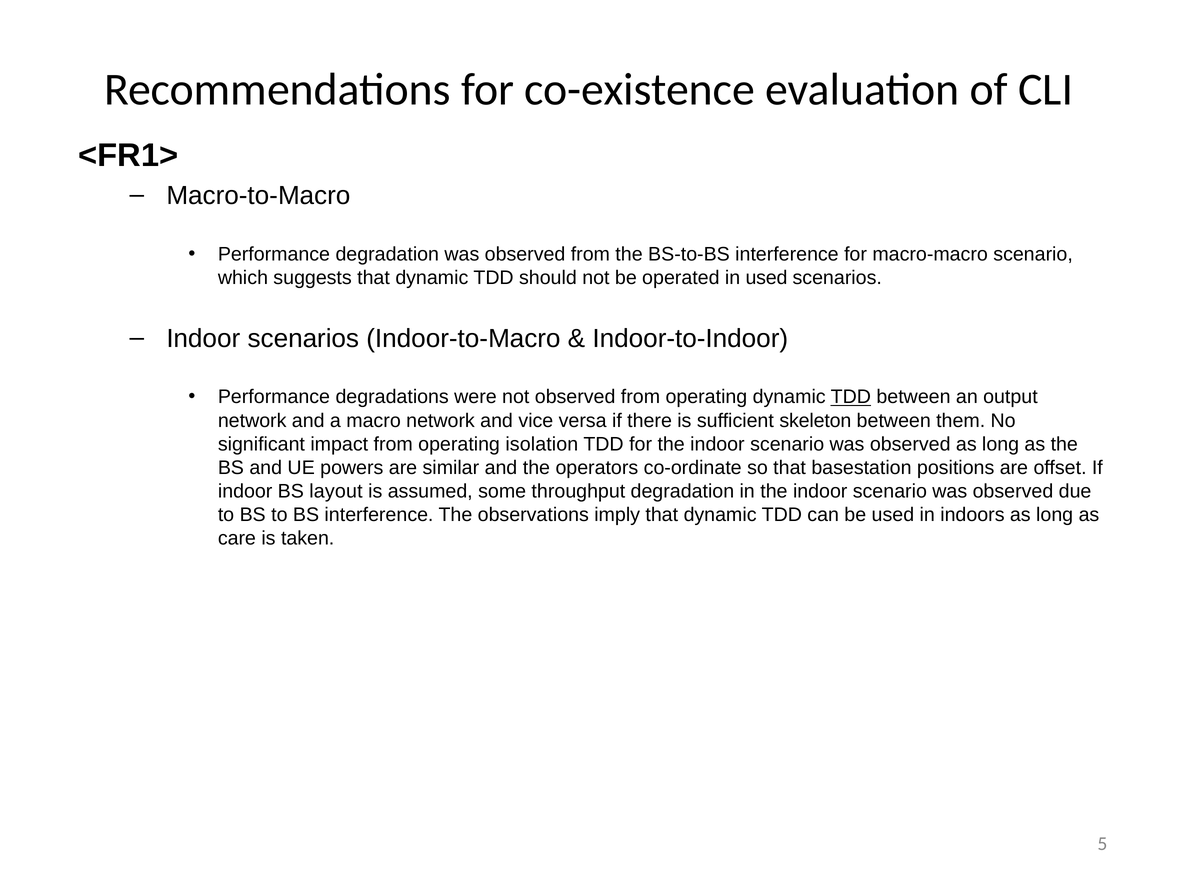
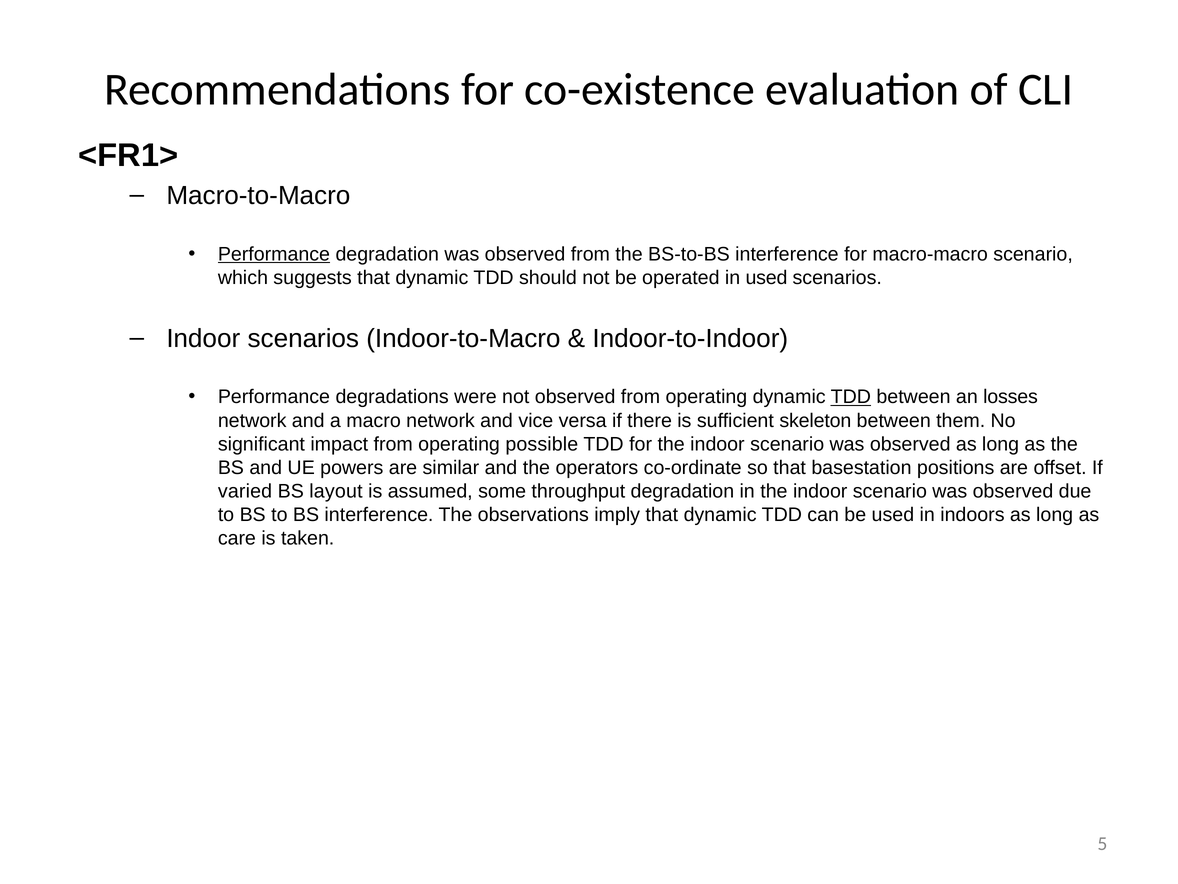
Performance at (274, 254) underline: none -> present
output: output -> losses
isolation: isolation -> possible
indoor at (245, 491): indoor -> varied
